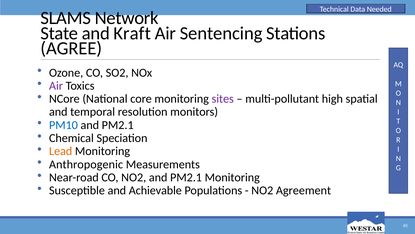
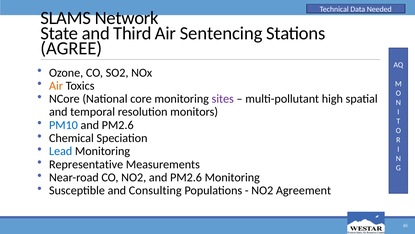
Kraft: Kraft -> Third
Air at (56, 86) colour: purple -> orange
PM2.1 at (118, 125): PM2.1 -> PM2.6
Lead colour: orange -> blue
Anthropogenic: Anthropogenic -> Representative
NO2 and PM2.1: PM2.1 -> PM2.6
Achievable: Achievable -> Consulting
